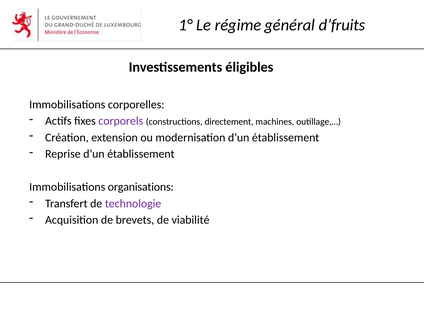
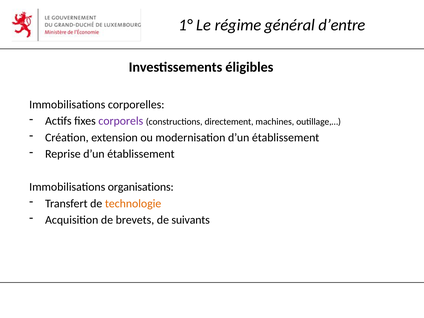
d’fruits: d’fruits -> d’entre
technologie colour: purple -> orange
viabilité: viabilité -> suivants
